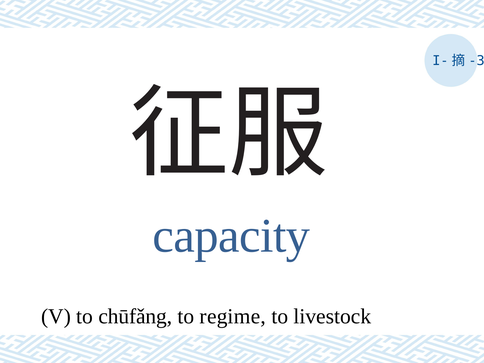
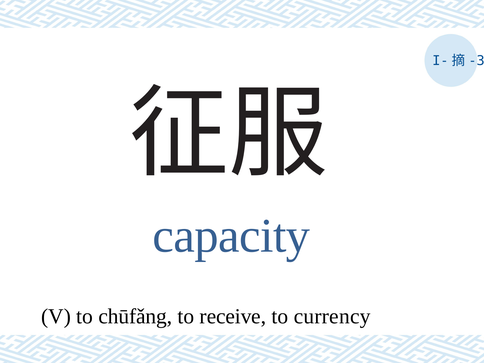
regime: regime -> receive
livestock: livestock -> currency
